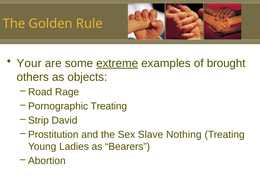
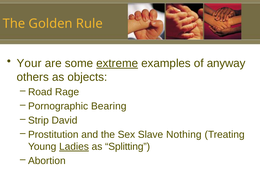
brought: brought -> anyway
Pornographic Treating: Treating -> Bearing
Ladies underline: none -> present
Bearers: Bearers -> Splitting
